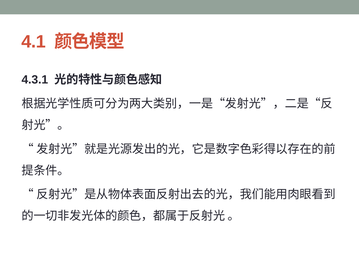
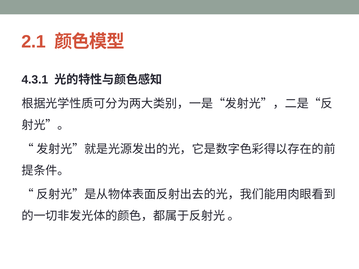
4.1: 4.1 -> 2.1
